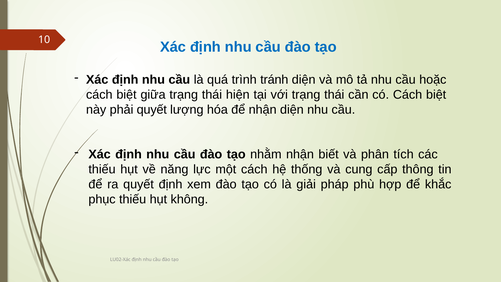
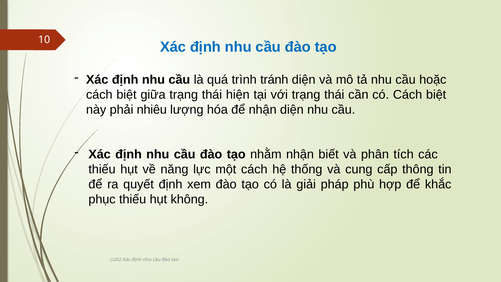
phải quyết: quyết -> nhiêu
